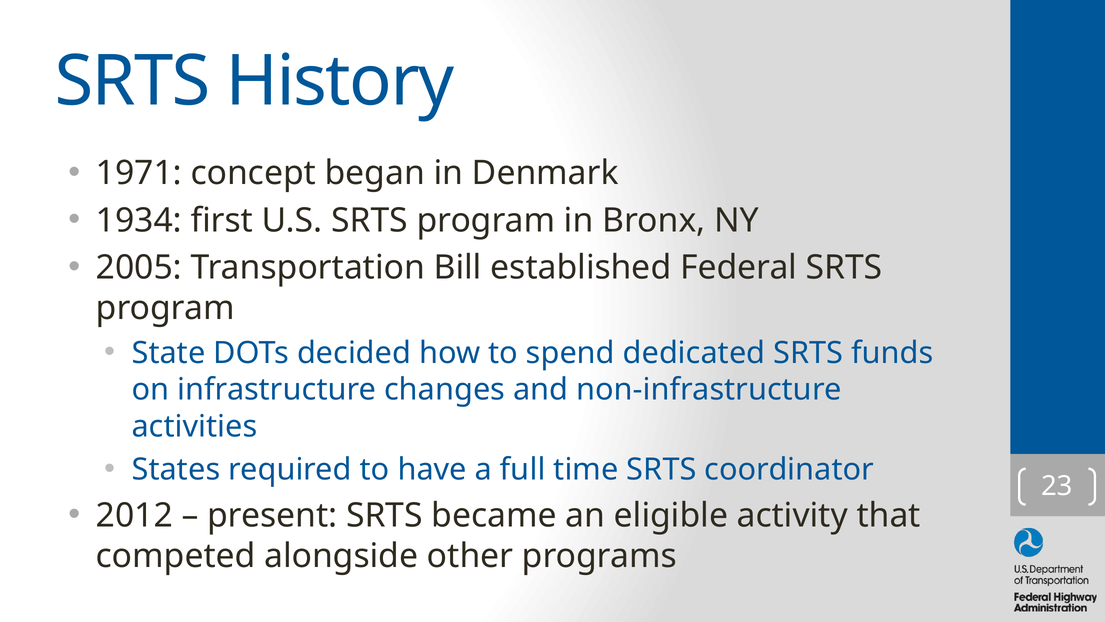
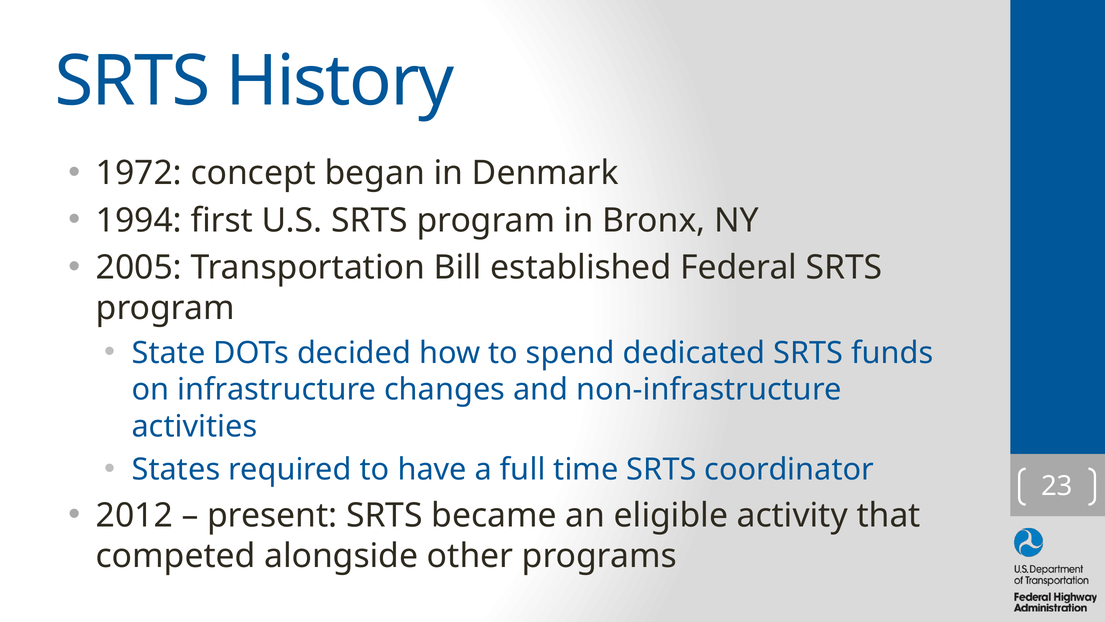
1971: 1971 -> 1972
1934: 1934 -> 1994
